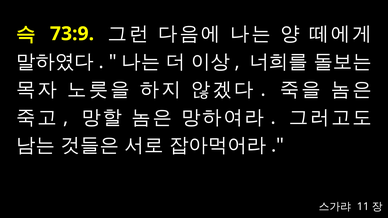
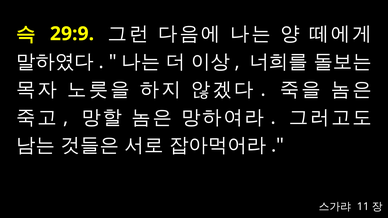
73:9: 73:9 -> 29:9
